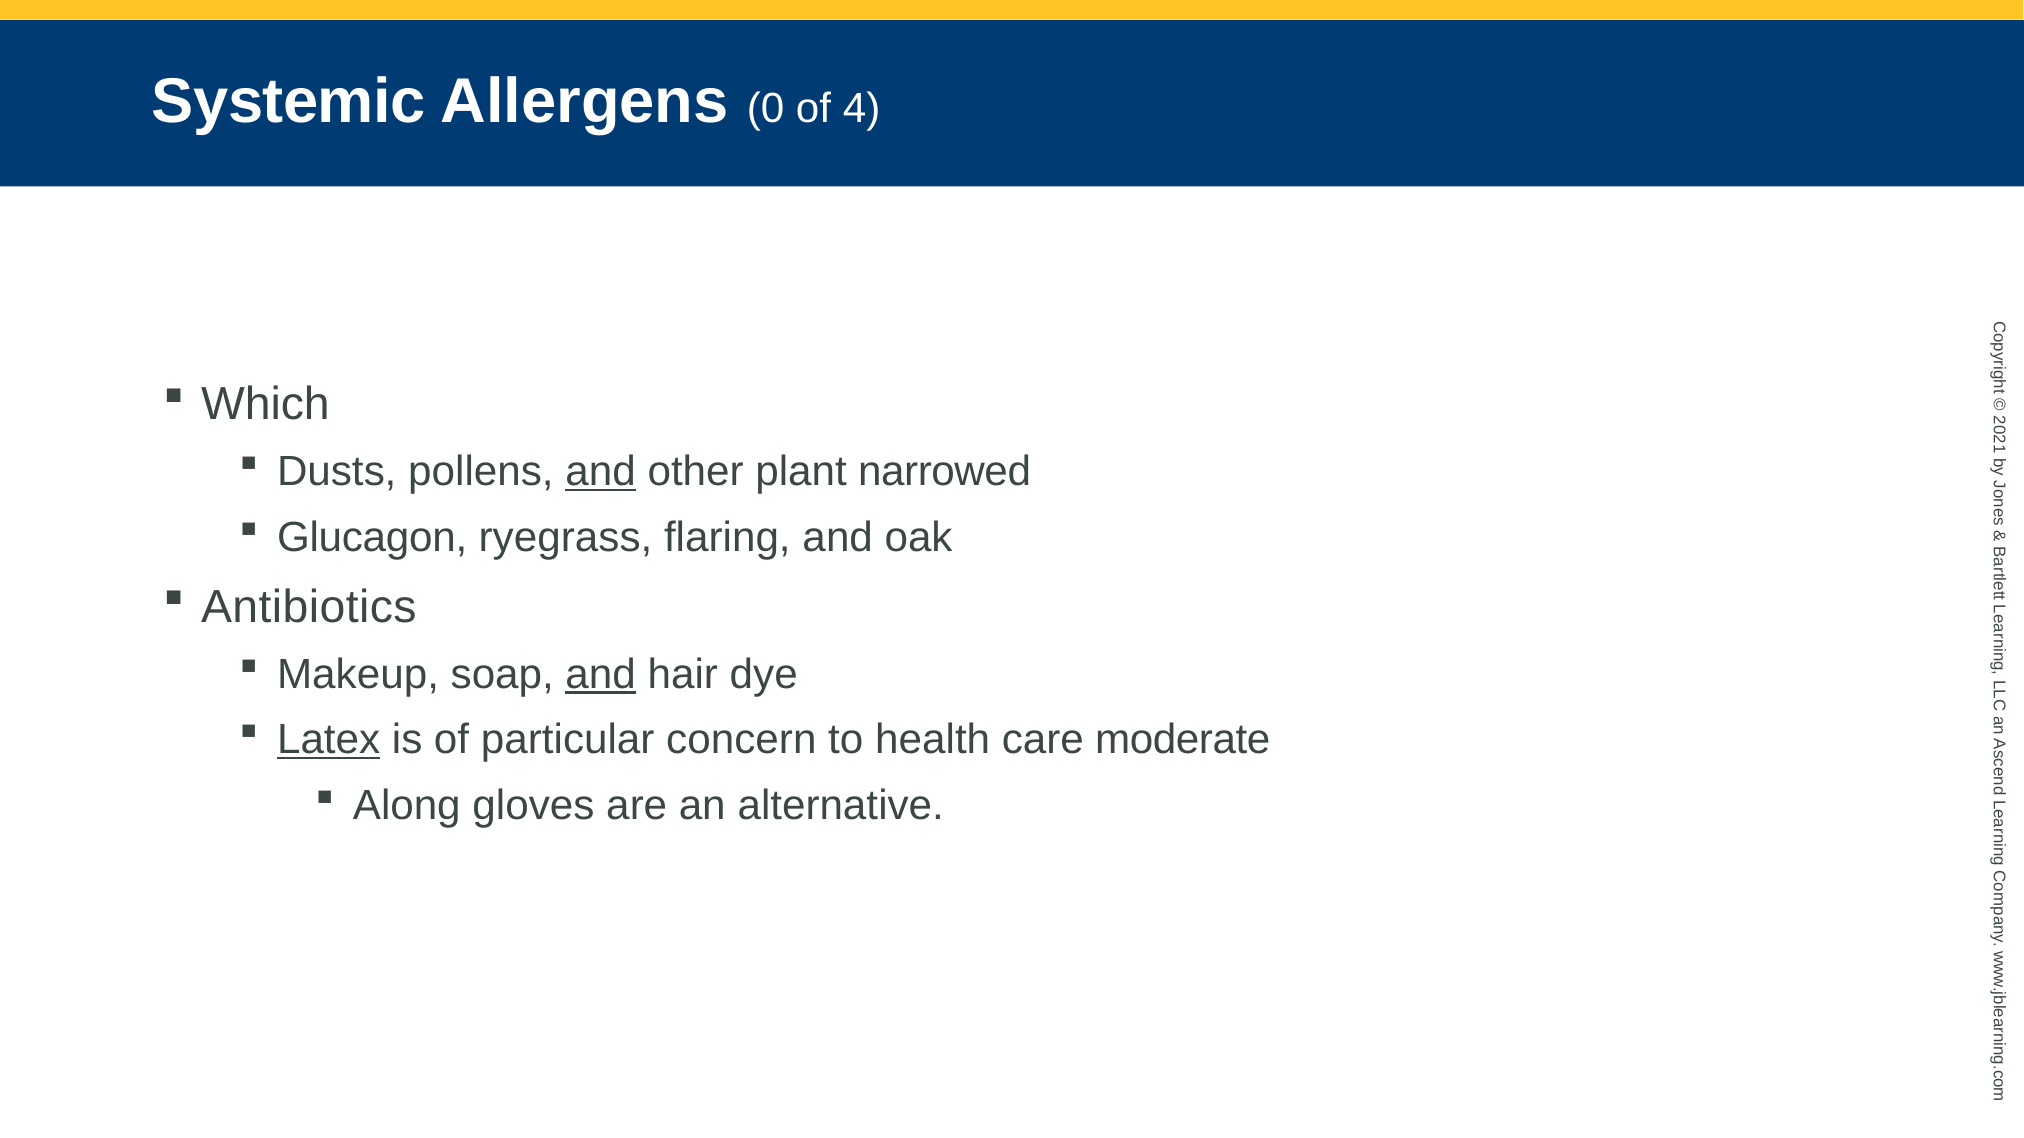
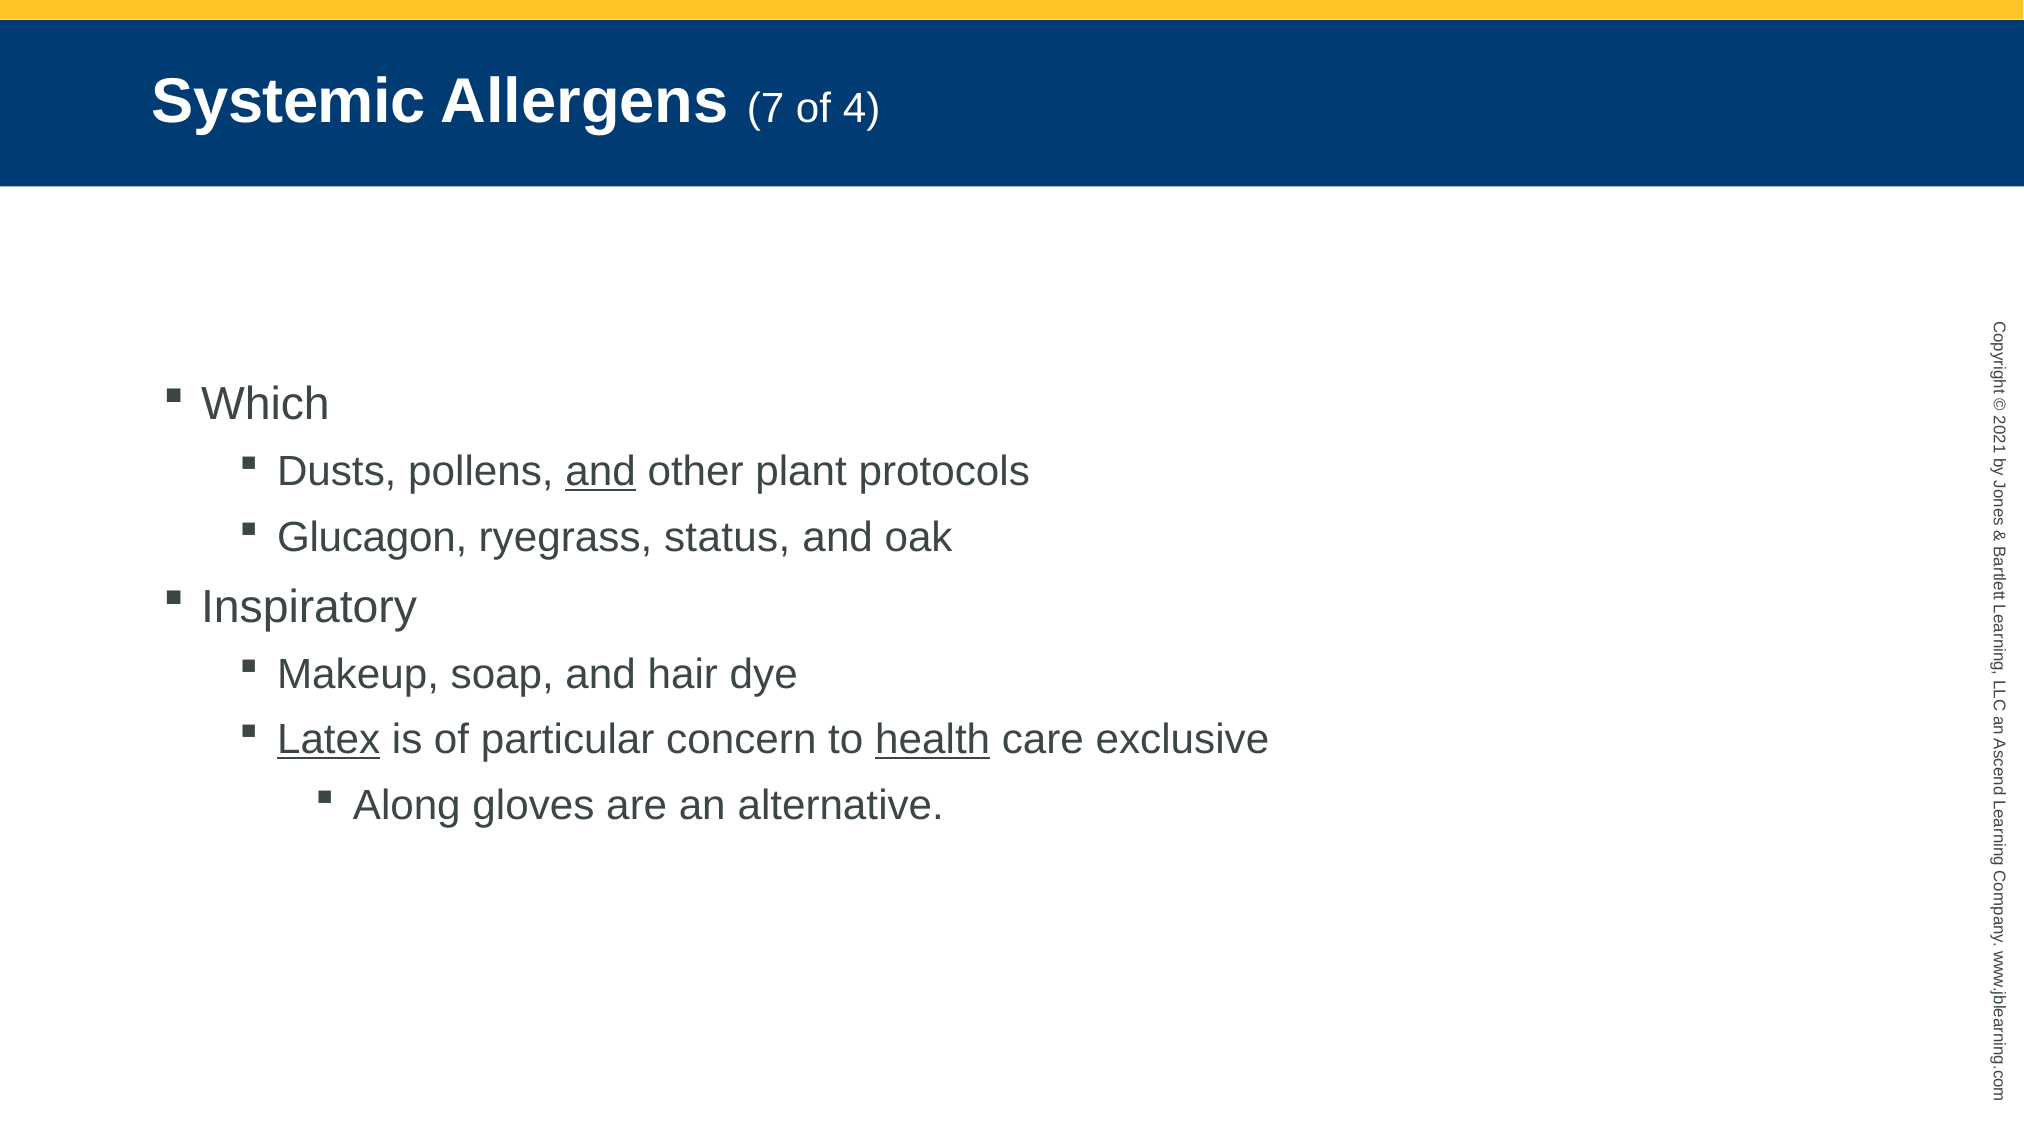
Allergens 0: 0 -> 7
narrowed: narrowed -> protocols
flaring: flaring -> status
Antibiotics: Antibiotics -> Inspiratory
and at (601, 675) underline: present -> none
health underline: none -> present
moderate: moderate -> exclusive
